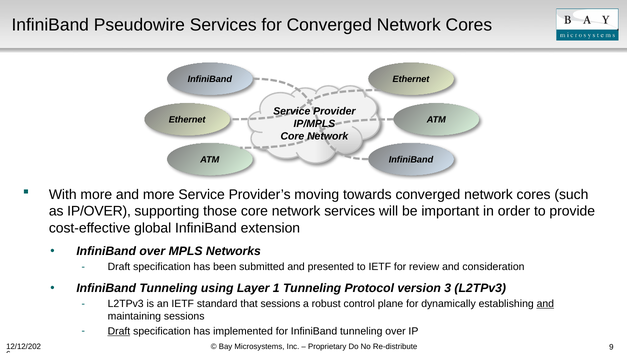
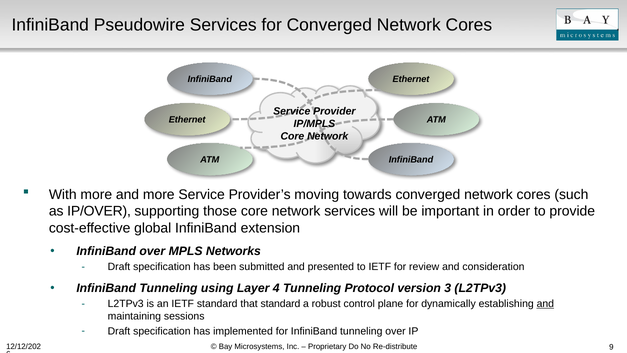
1: 1 -> 4
that sessions: sessions -> standard
Draft at (119, 331) underline: present -> none
